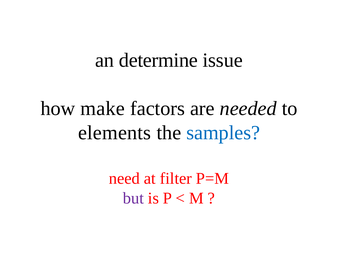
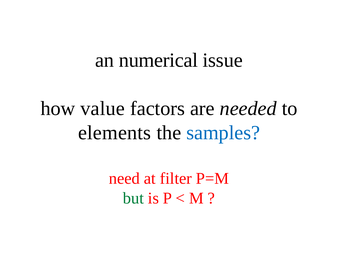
determine: determine -> numerical
make: make -> value
but colour: purple -> green
